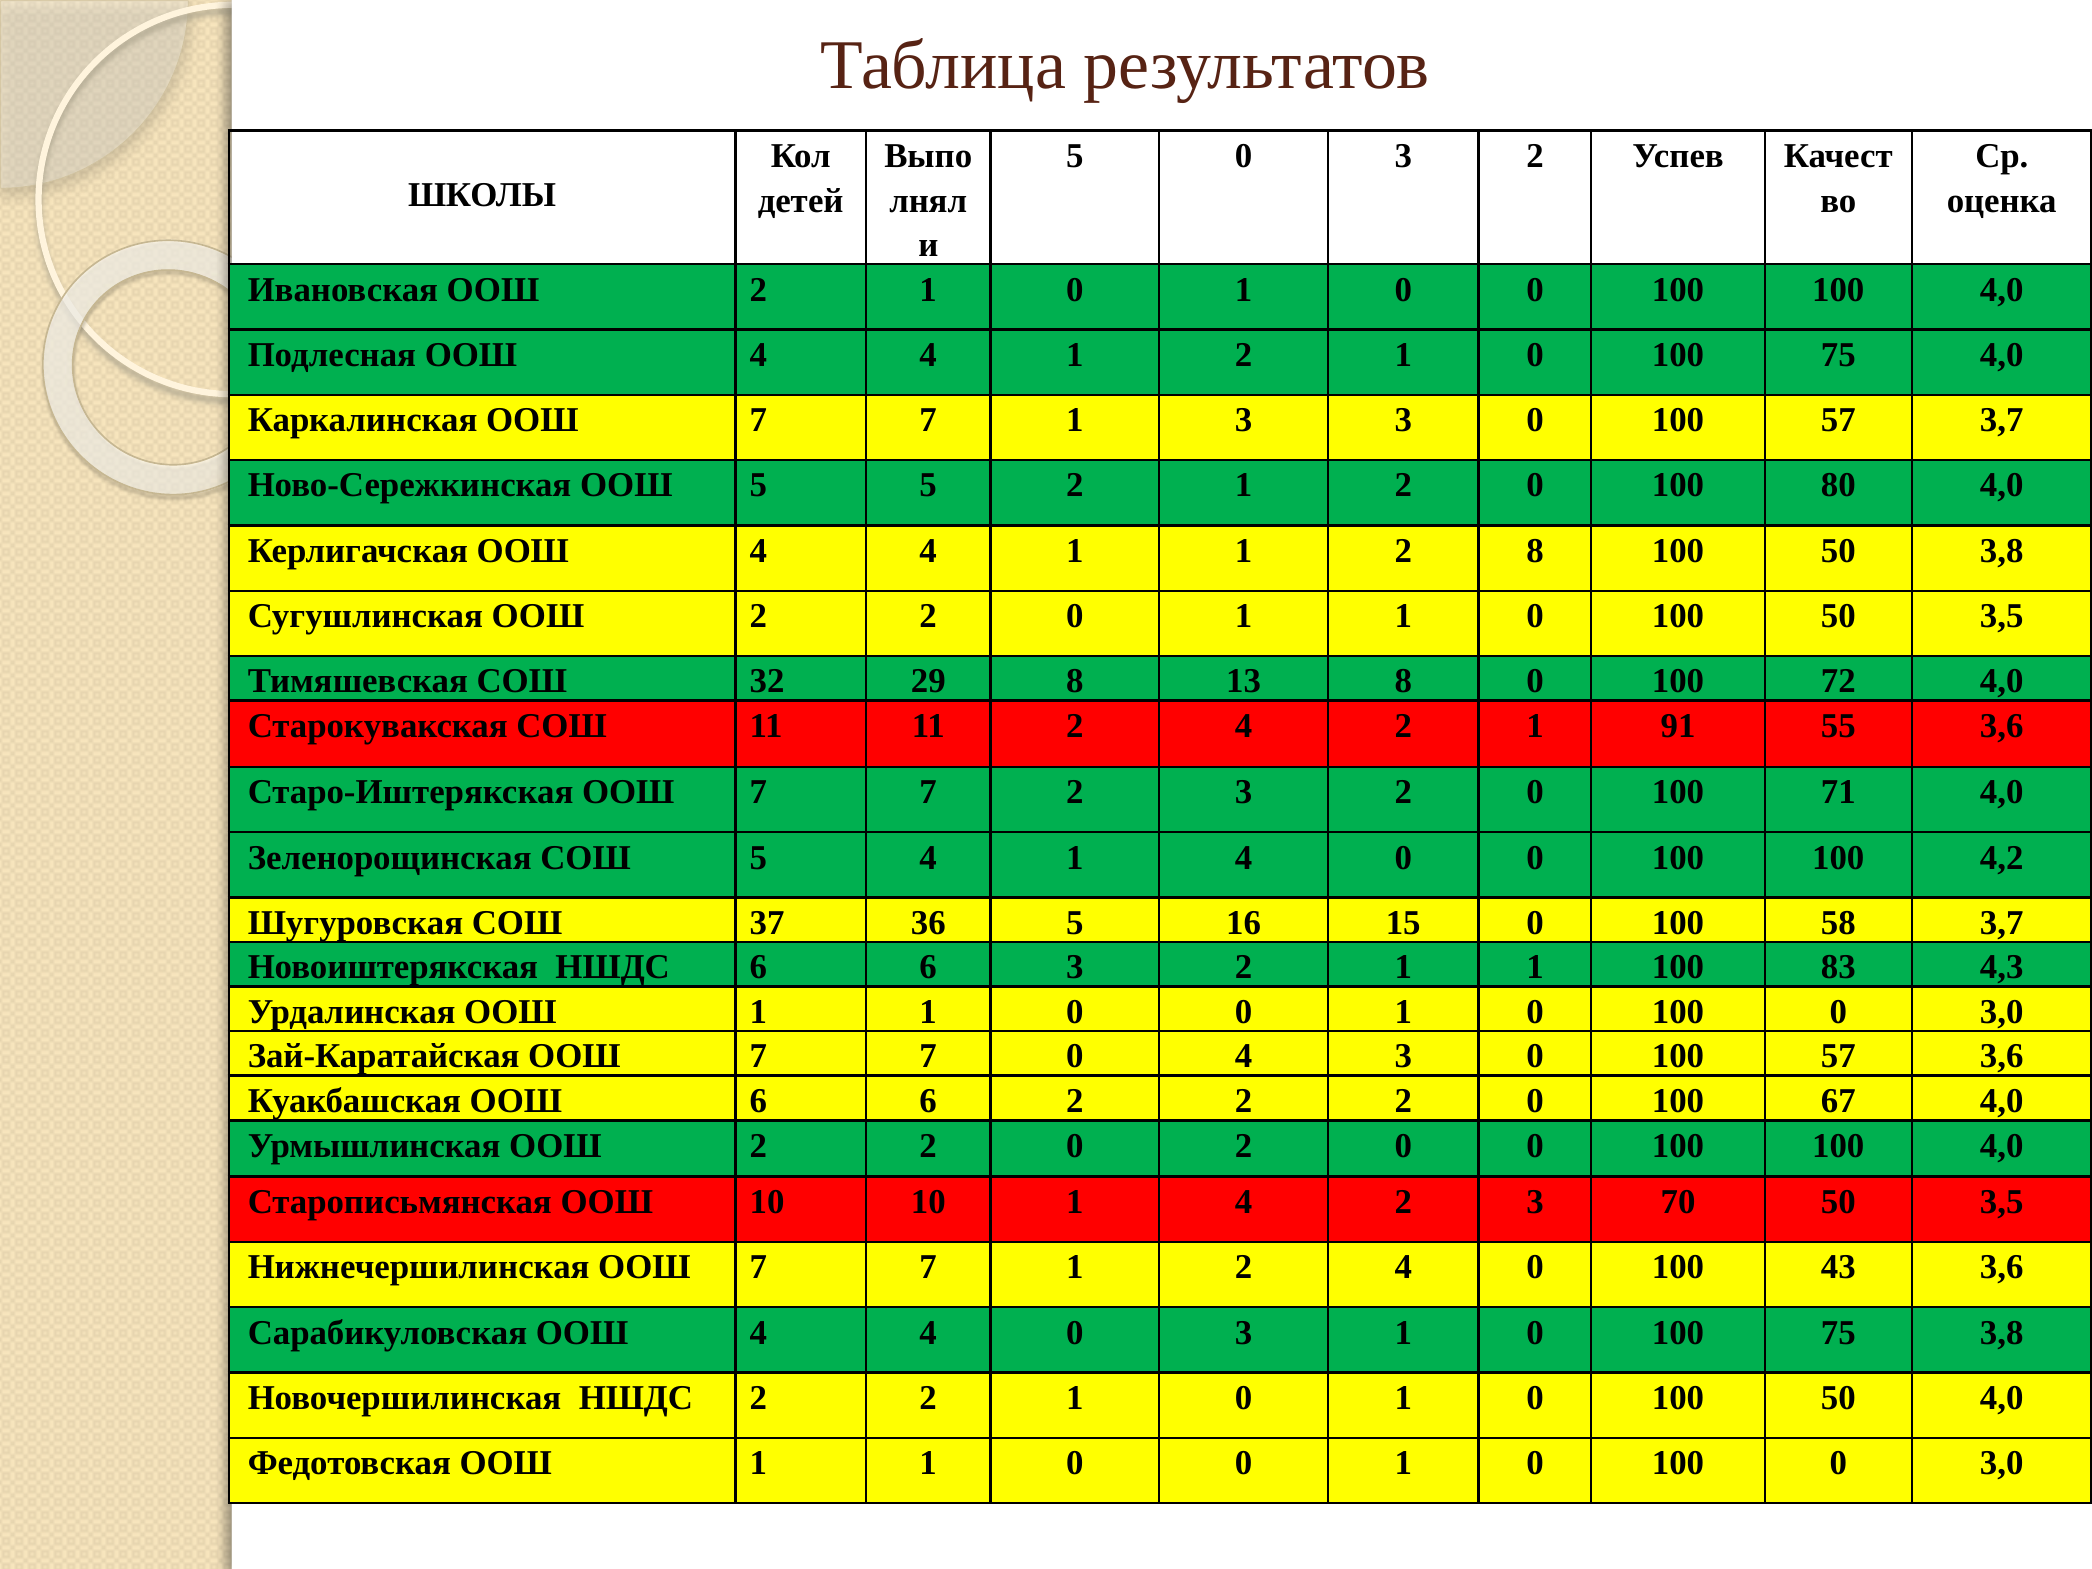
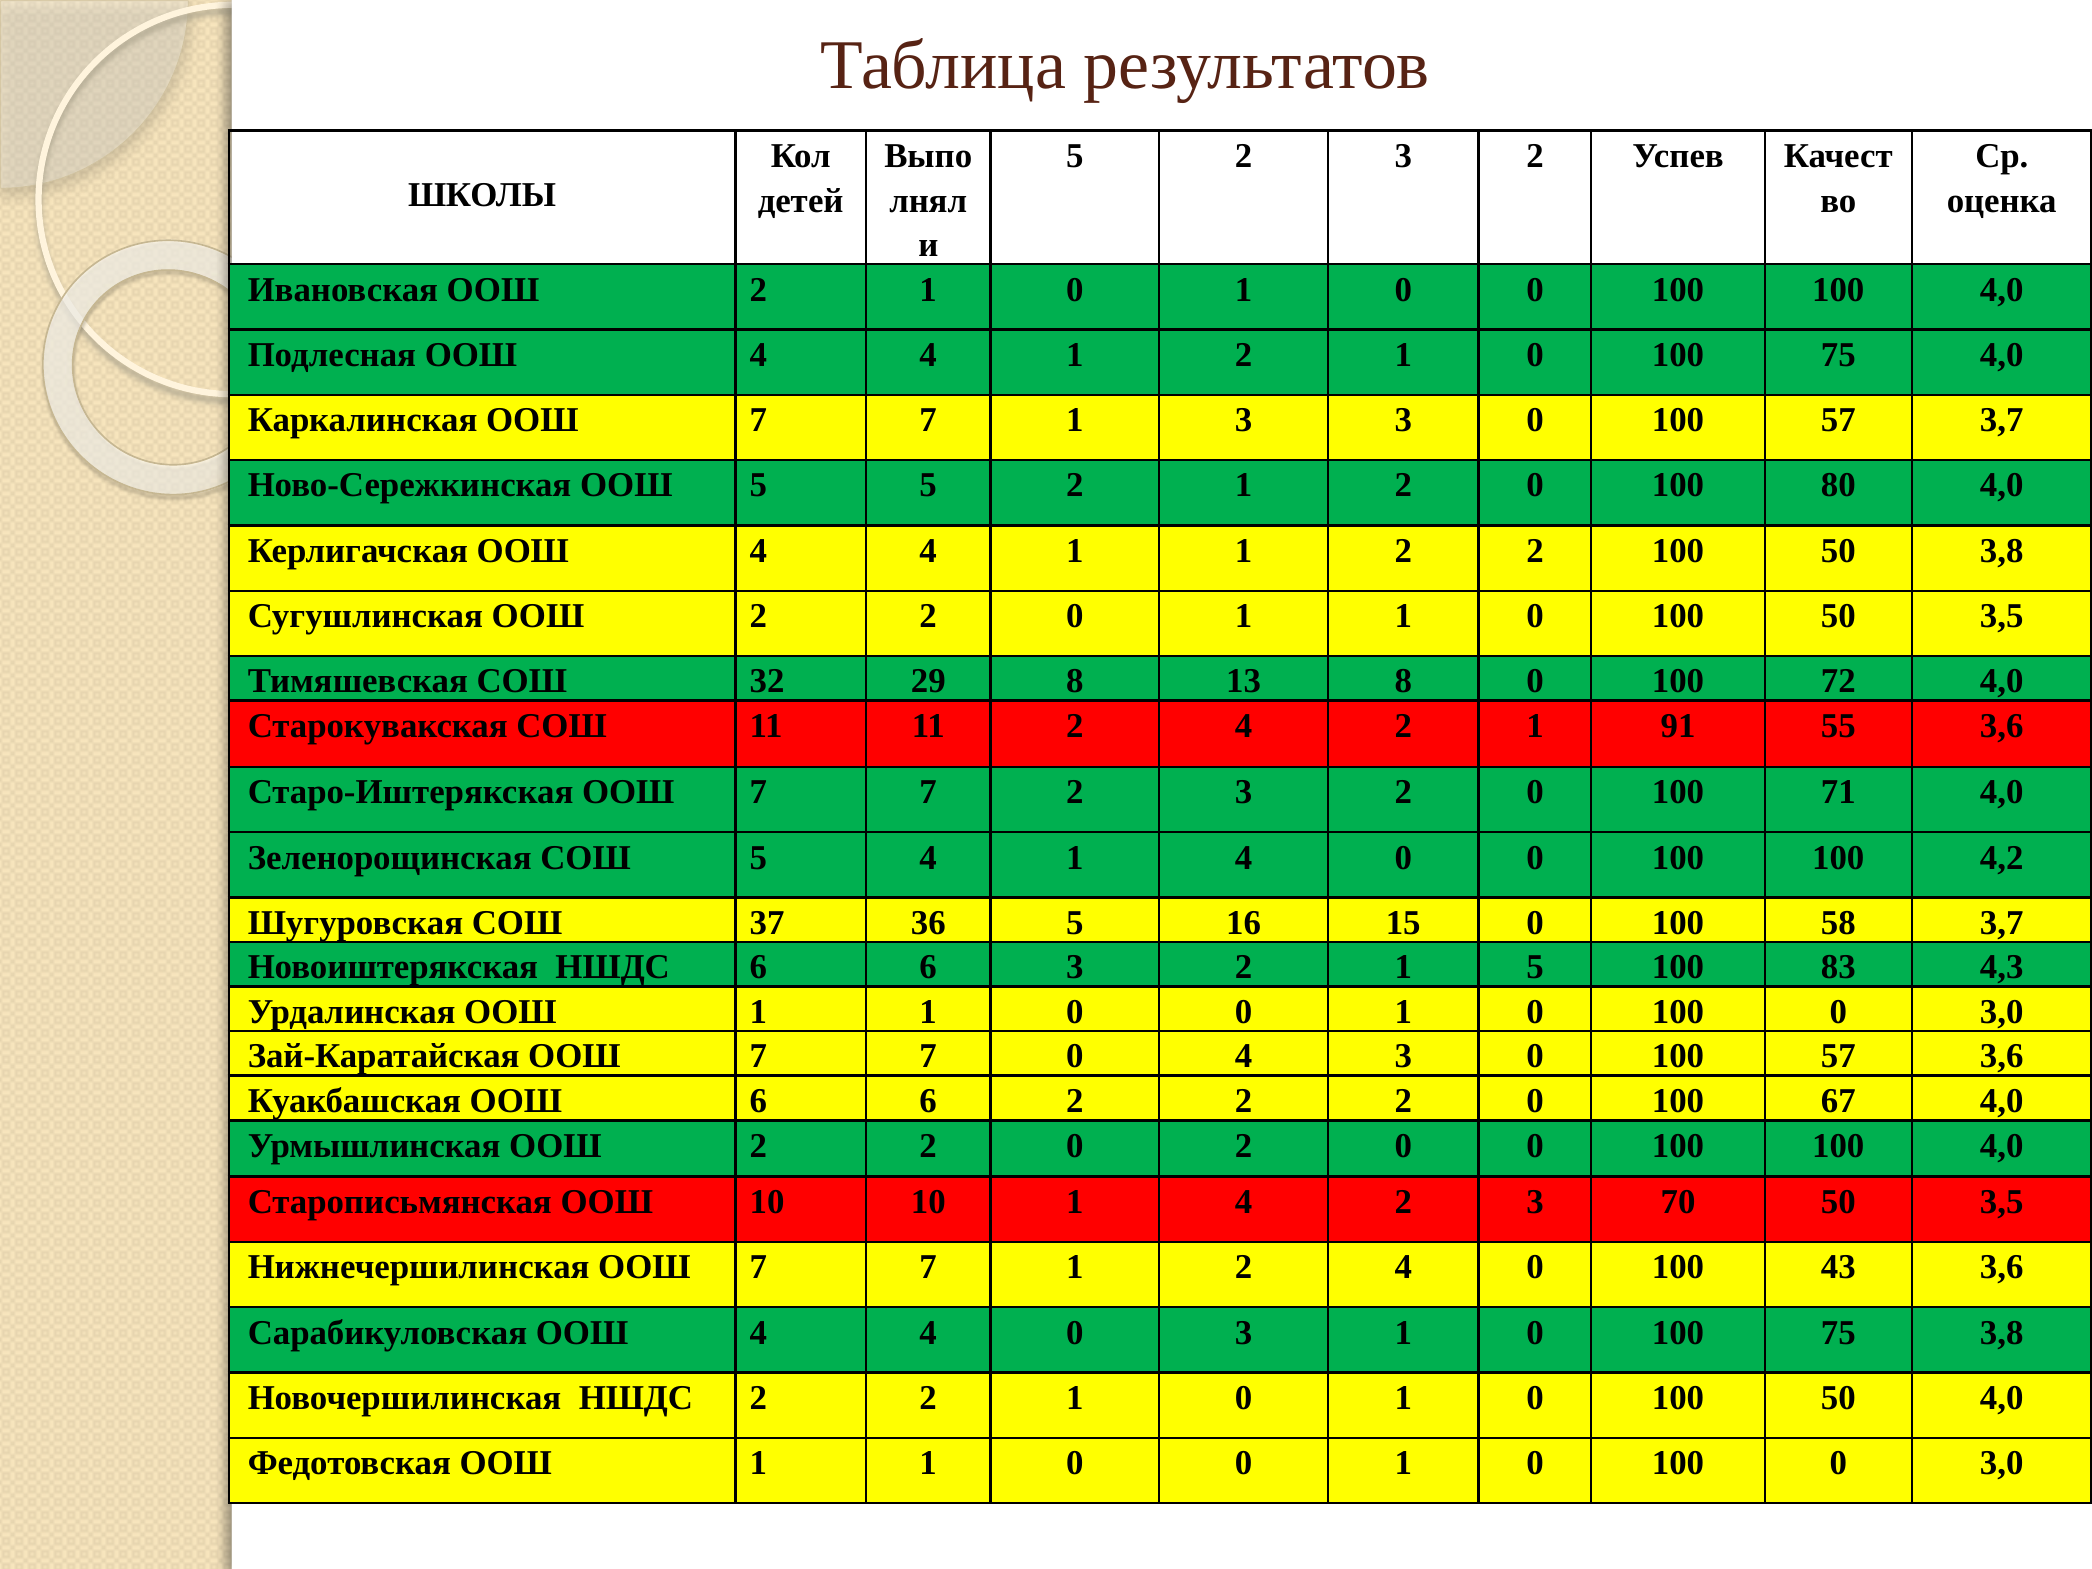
0 at (1243, 156): 0 -> 2
1 2 8: 8 -> 2
2 1 1: 1 -> 5
